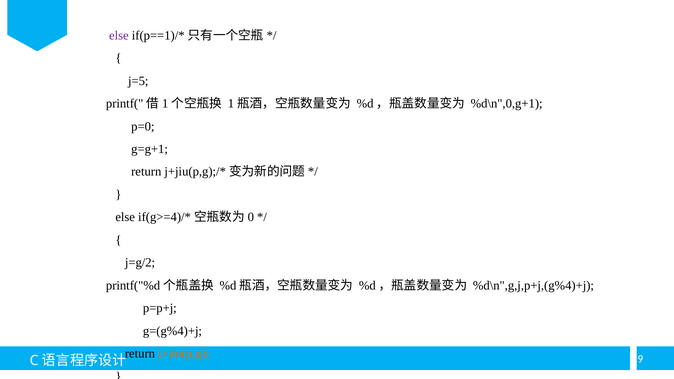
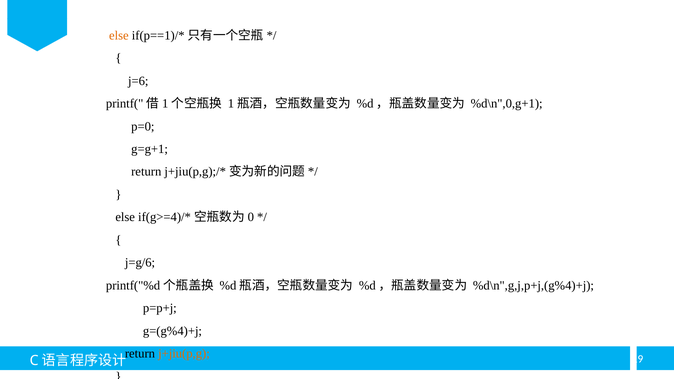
else at (119, 35) colour: purple -> orange
j=5: j=5 -> j=6
j=g/2: j=g/2 -> j=g/6
